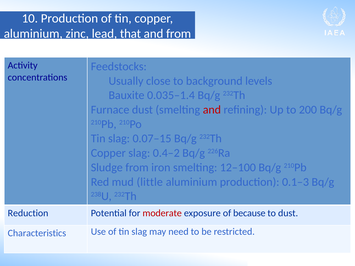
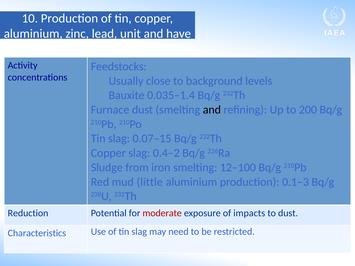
that: that -> unit
and from: from -> have
and at (212, 110) colour: red -> black
because: because -> impacts
